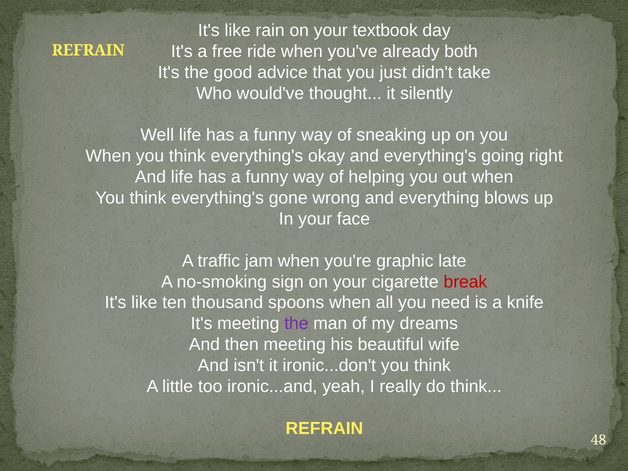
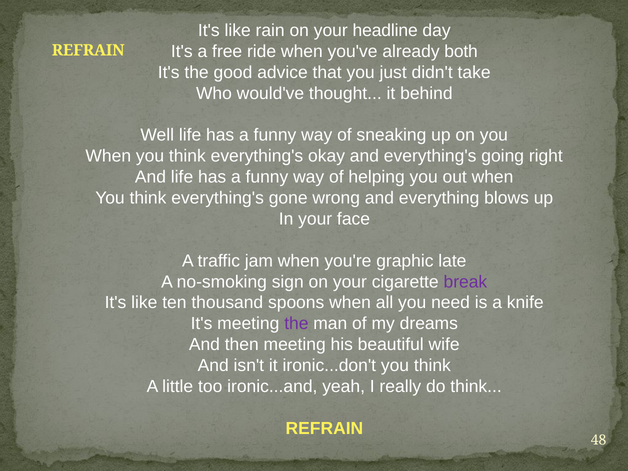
textbook: textbook -> headline
silently: silently -> behind
break colour: red -> purple
